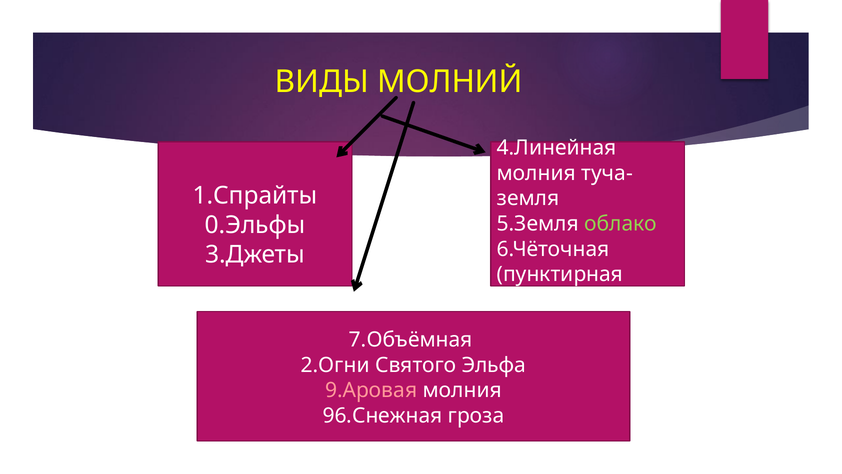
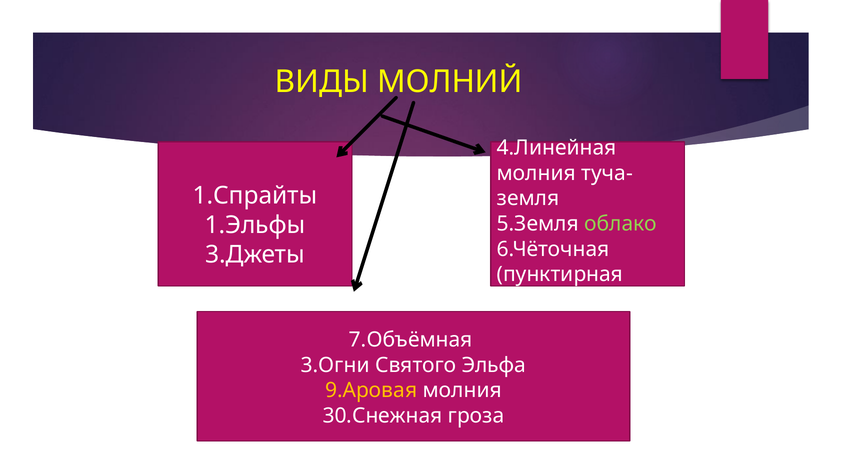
0.Эльфы: 0.Эльфы -> 1.Эльфы
2.Огни: 2.Огни -> 3.Огни
9.Аровая colour: pink -> yellow
96.Снежная: 96.Снежная -> 30.Снежная
